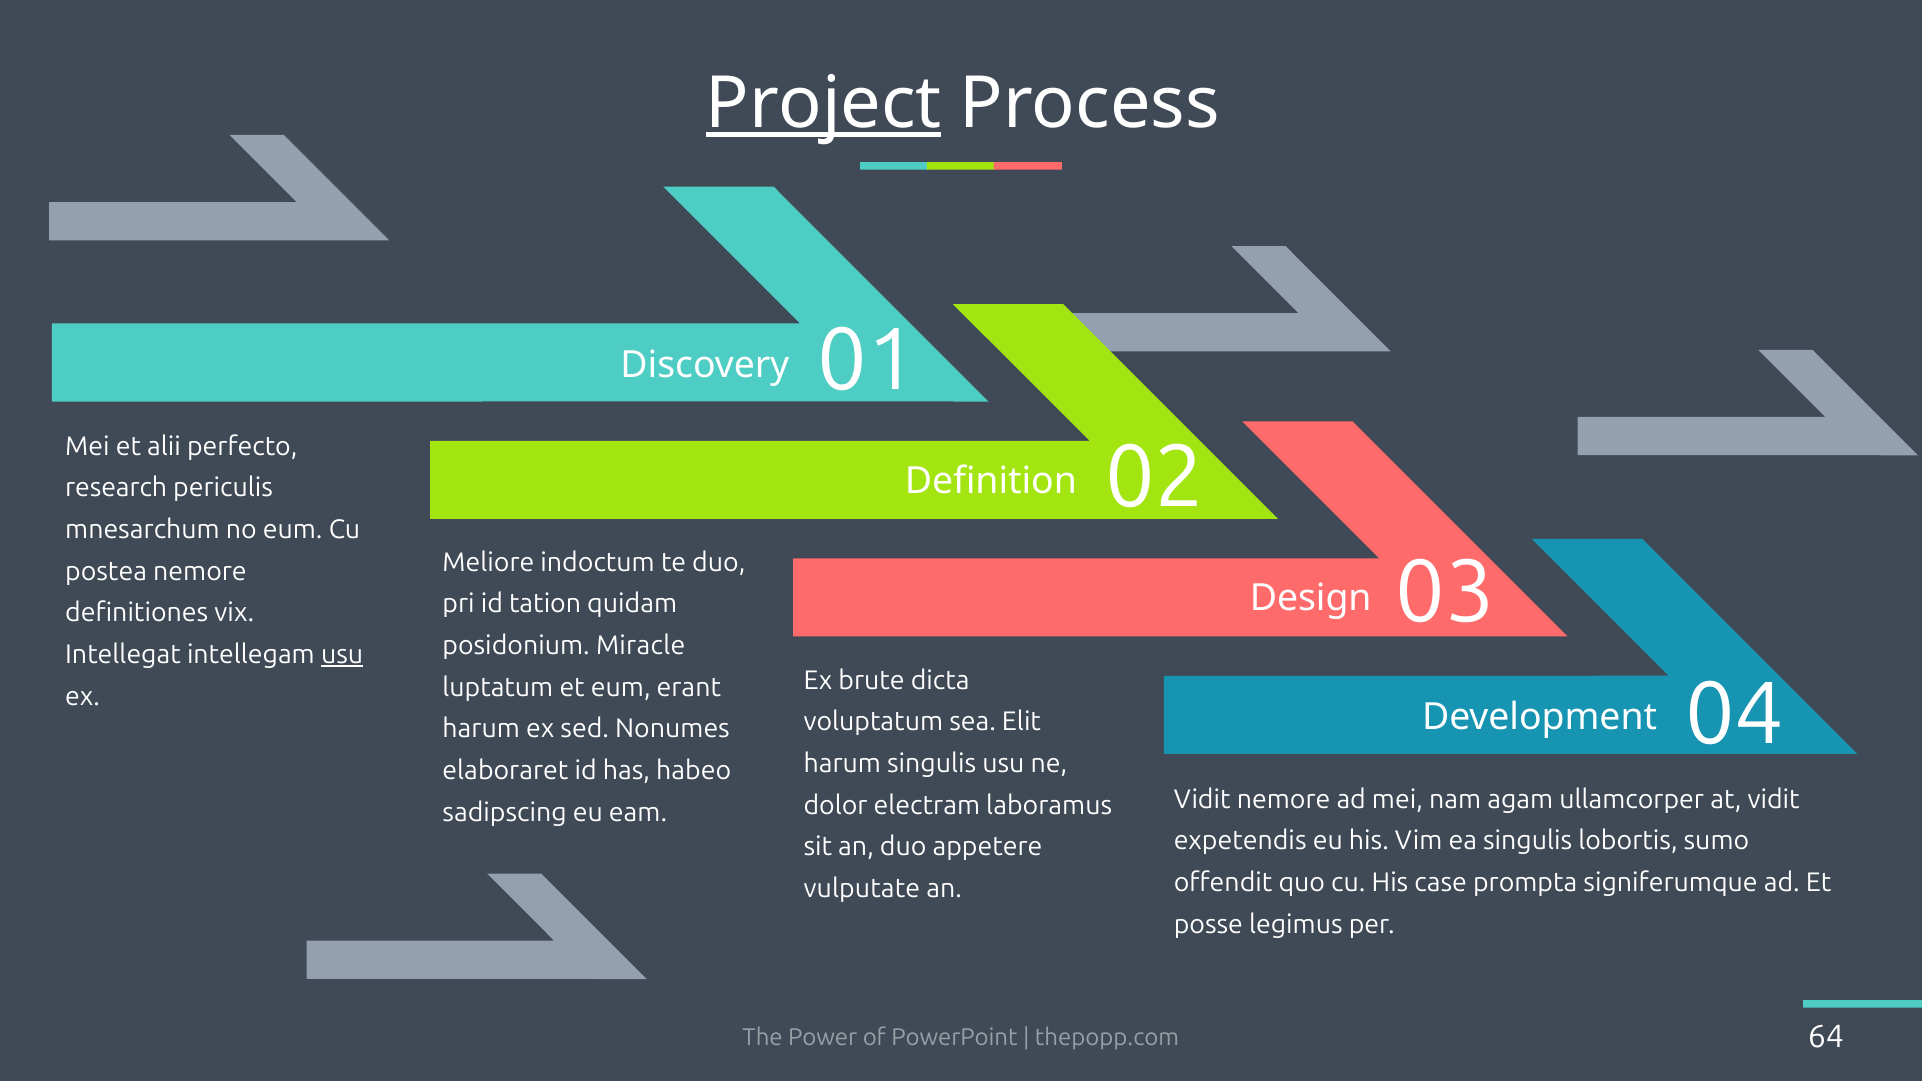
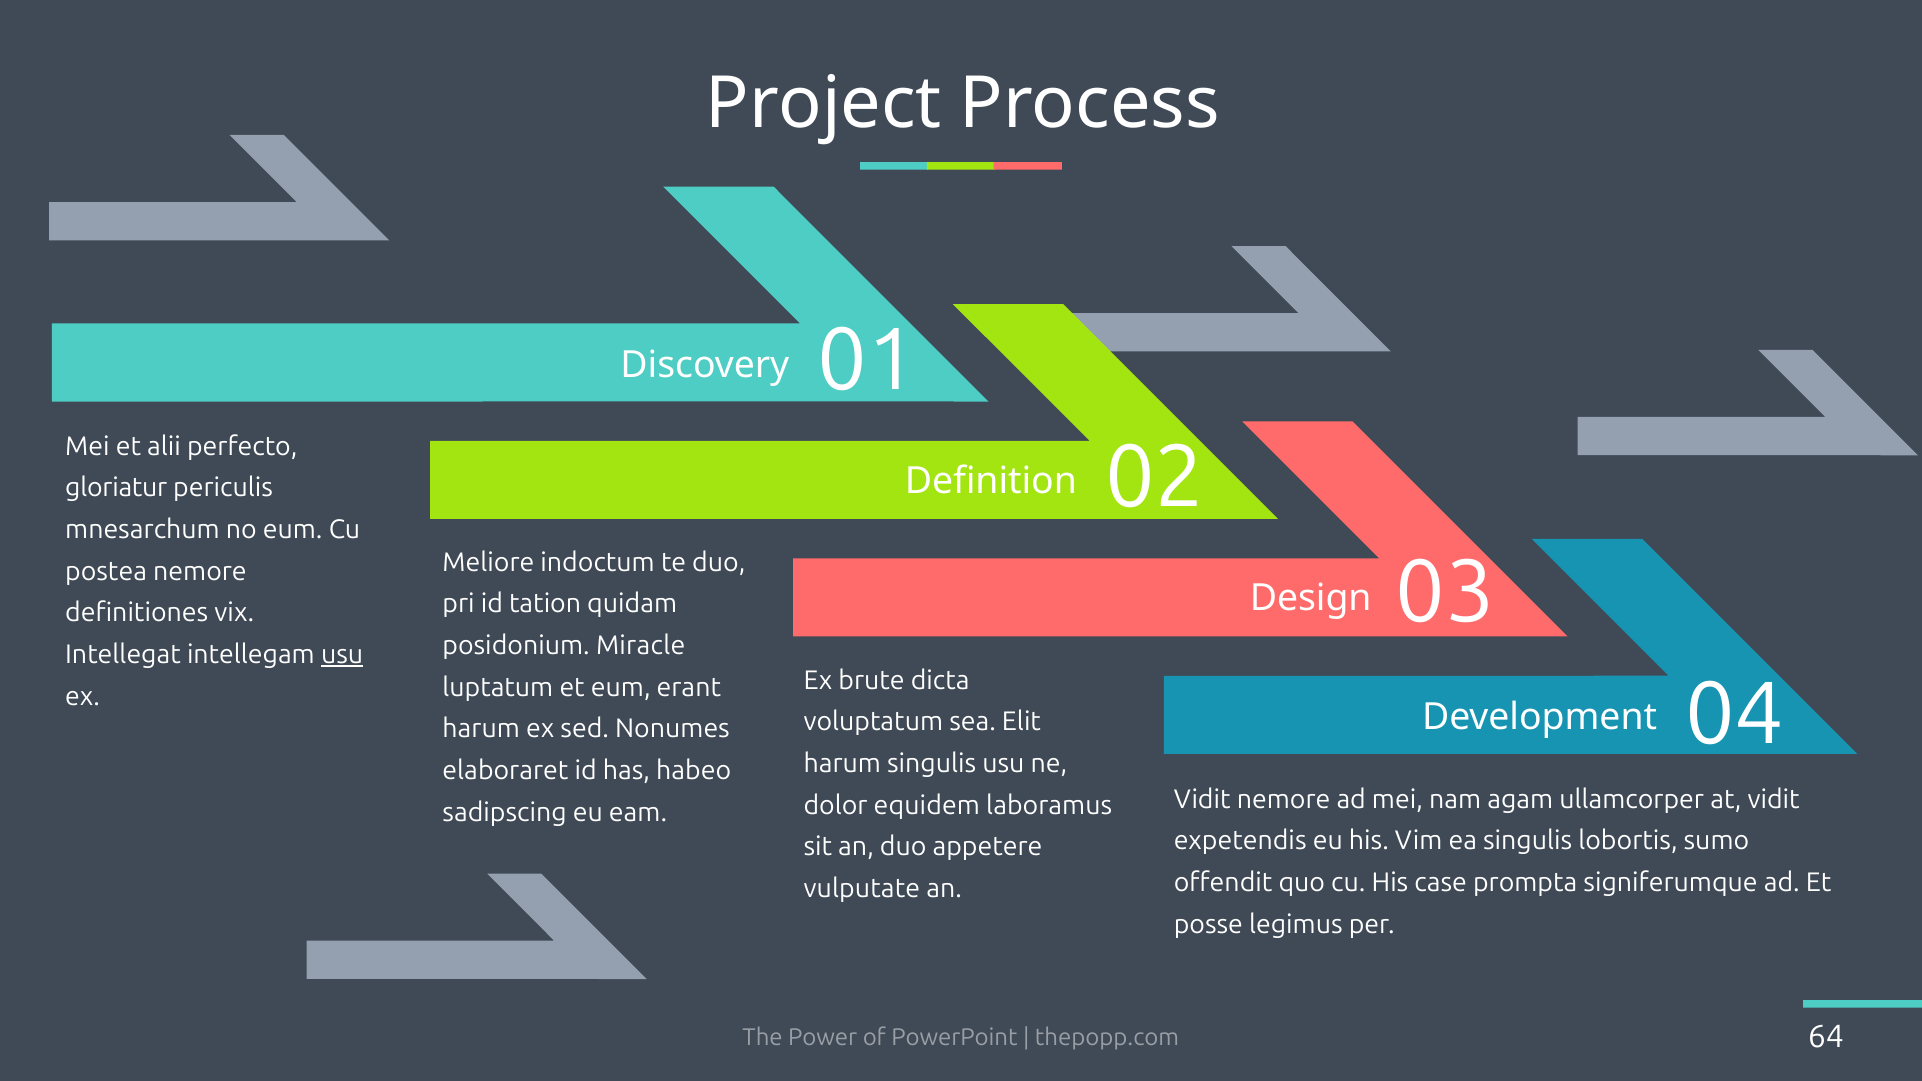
Project underline: present -> none
research: research -> gloriatur
electram: electram -> equidem
